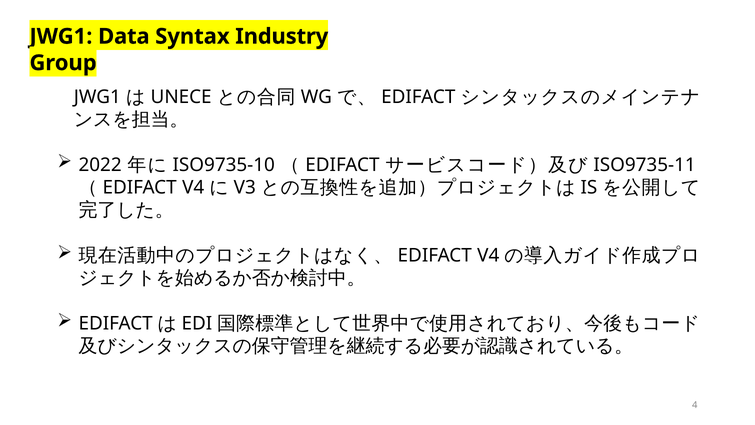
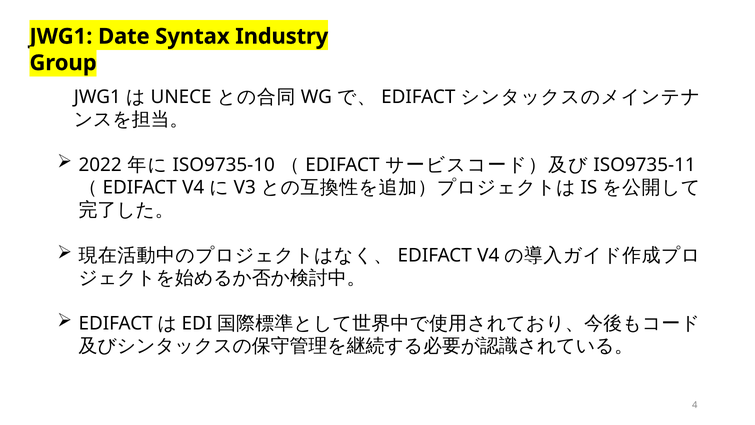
Data: Data -> Date
